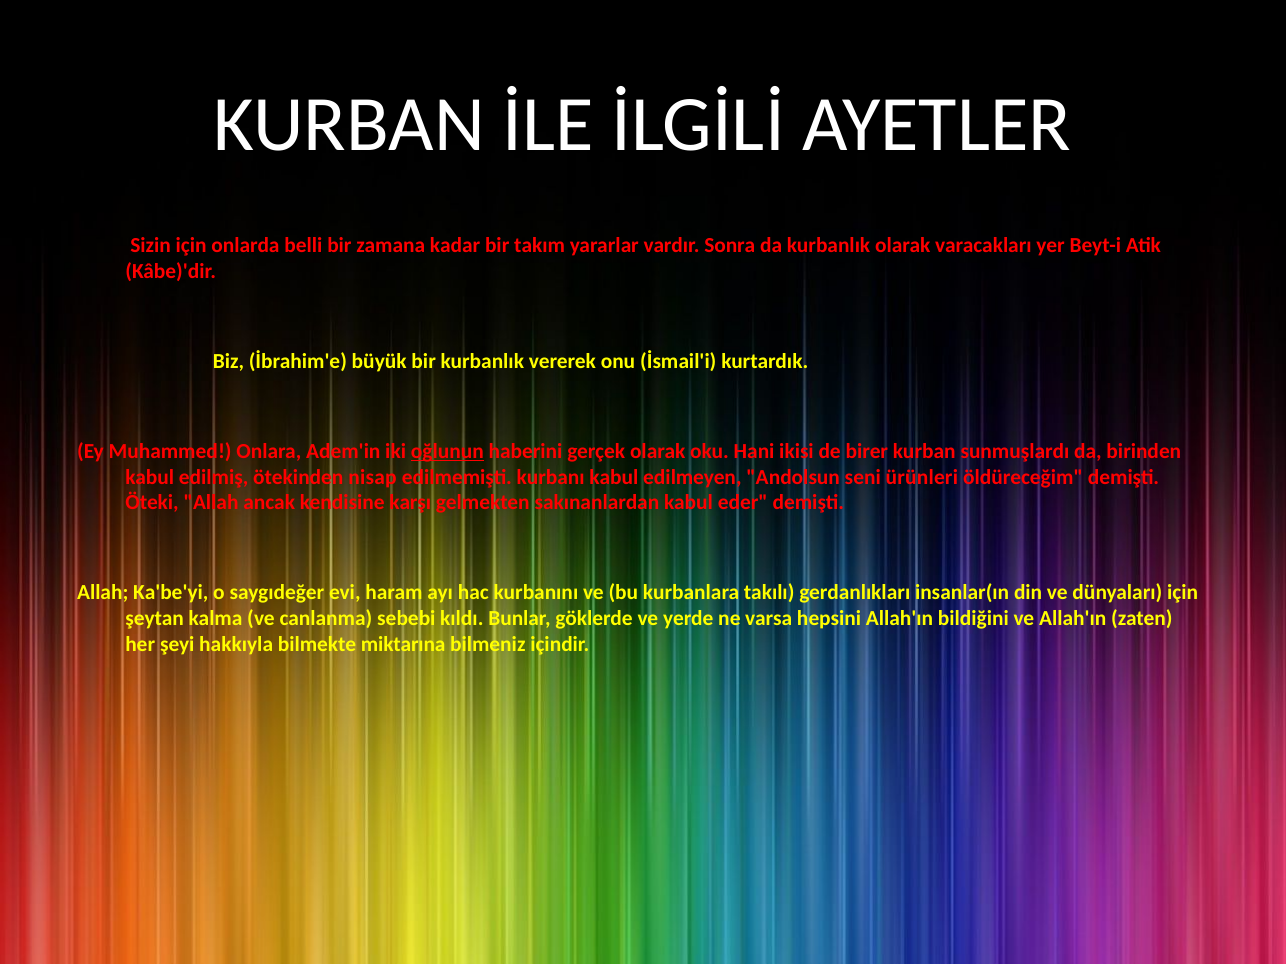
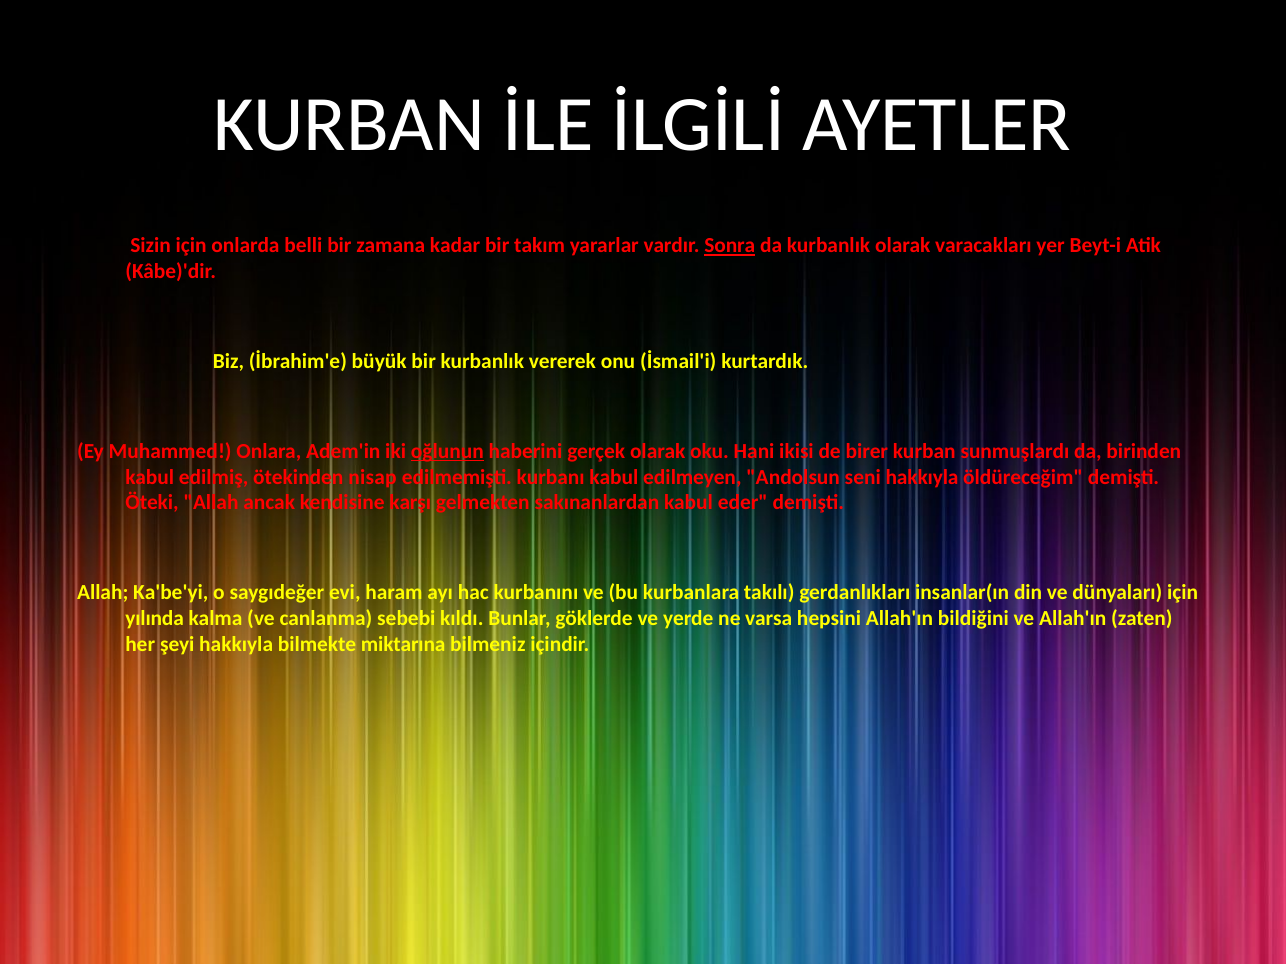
Sonra underline: none -> present
seni ürünleri: ürünleri -> hakkıyla
şeytan: şeytan -> yılında
